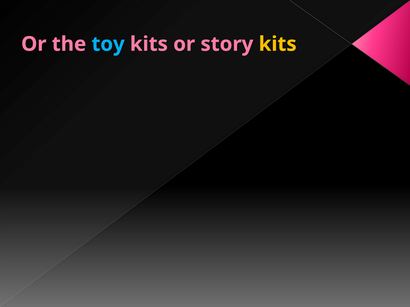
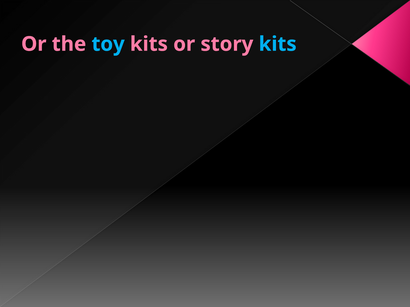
kits at (278, 44) colour: yellow -> light blue
